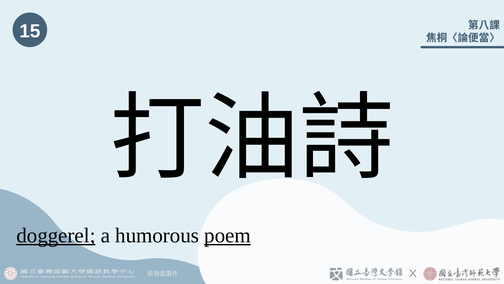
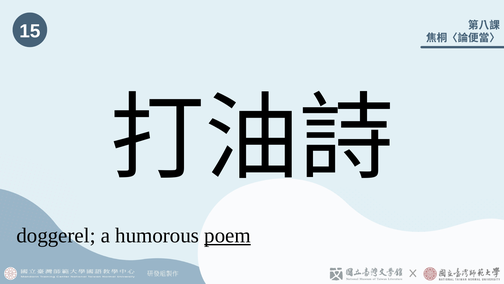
doggerel underline: present -> none
